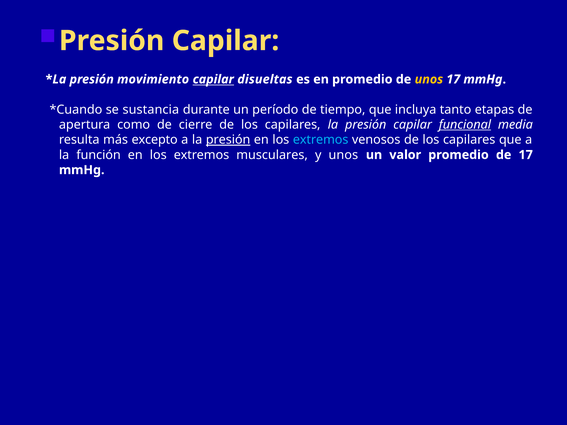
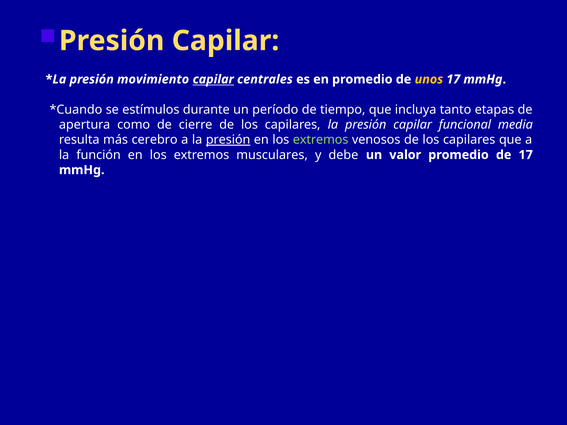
disueltas: disueltas -> centrales
sustancia: sustancia -> estímulos
funcional underline: present -> none
excepto: excepto -> cerebro
extremos at (321, 140) colour: light blue -> light green
y unos: unos -> debe
